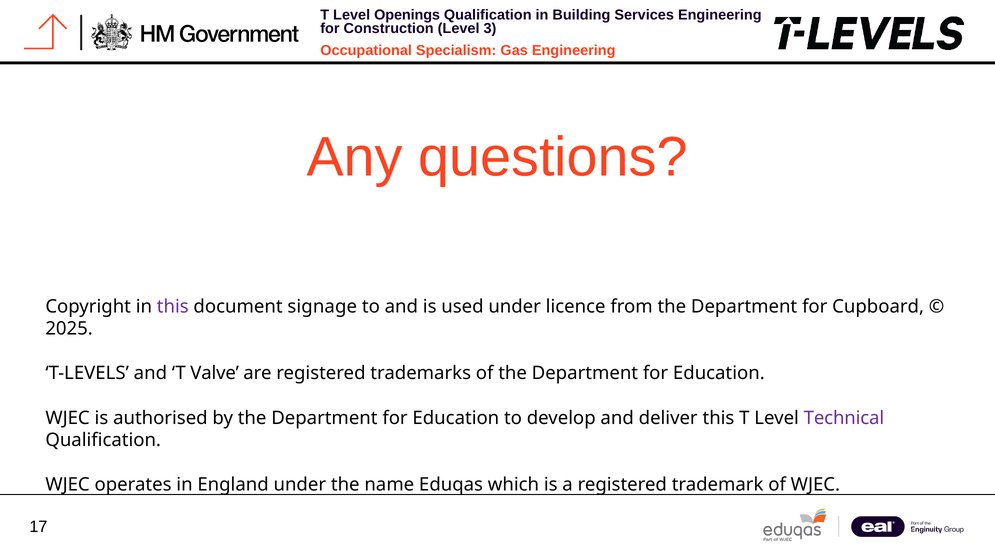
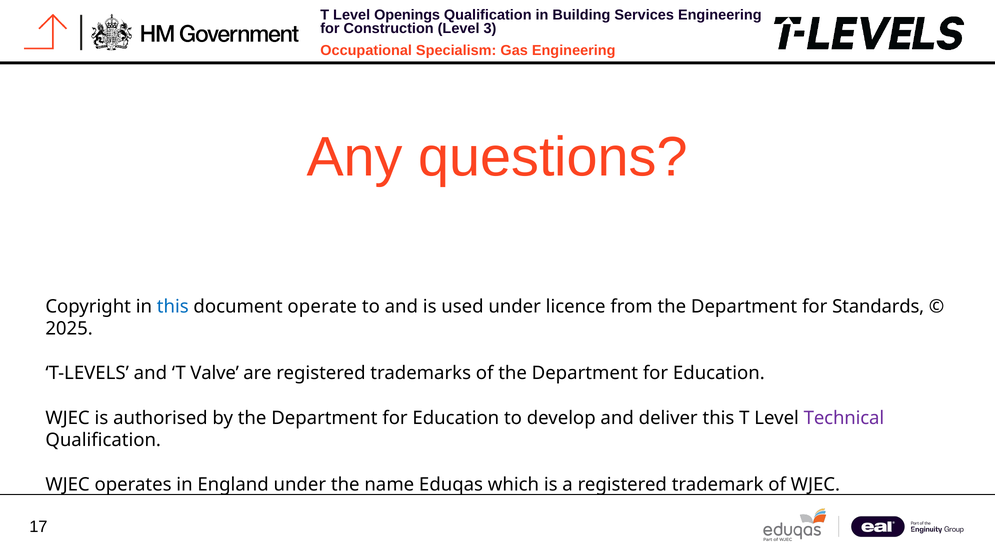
this at (173, 306) colour: purple -> blue
signage: signage -> operate
Cupboard: Cupboard -> Standards
